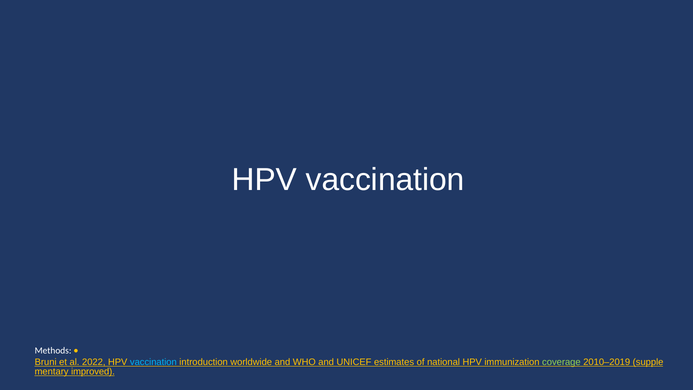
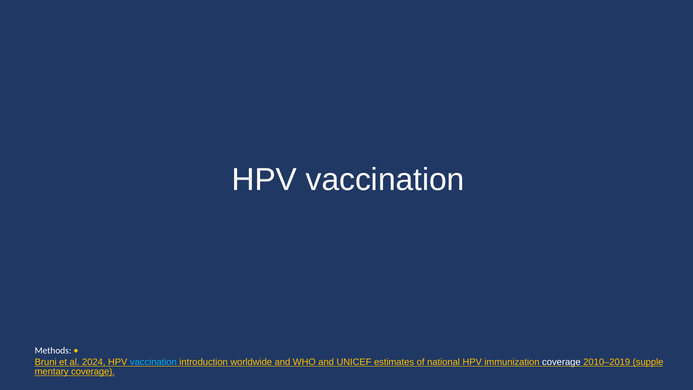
2022: 2022 -> 2024
coverage at (561, 362) colour: light green -> white
improved at (93, 371): improved -> coverage
